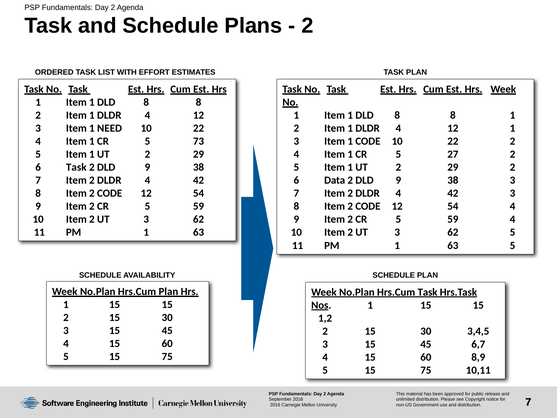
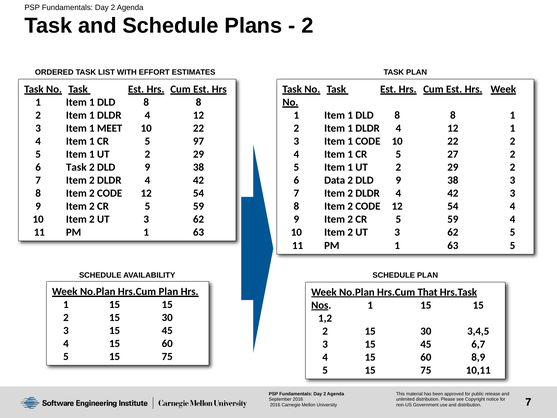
NEED: NEED -> MEET
73: 73 -> 97
Task at (428, 292): Task -> That
